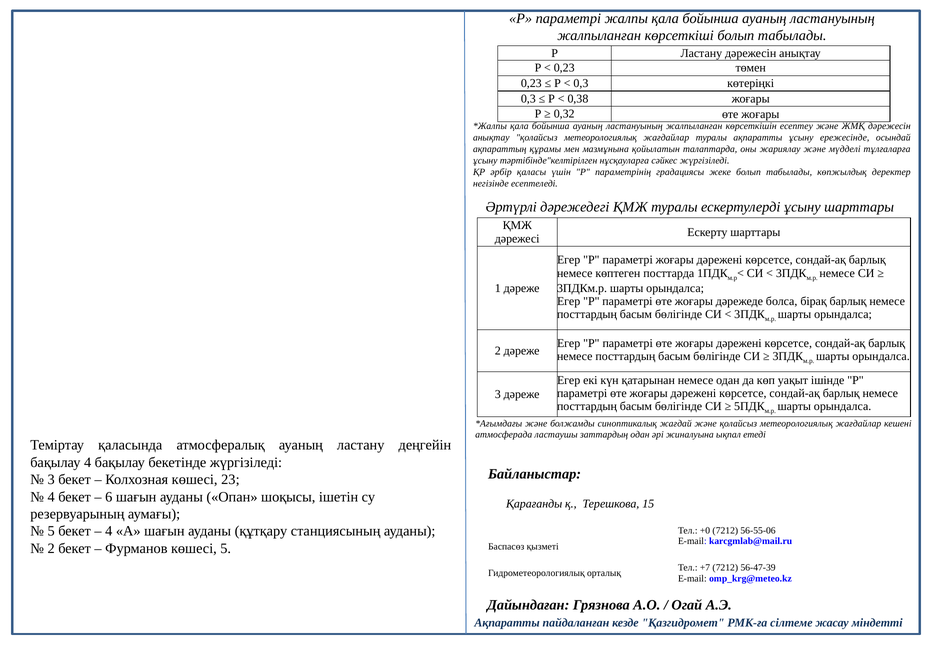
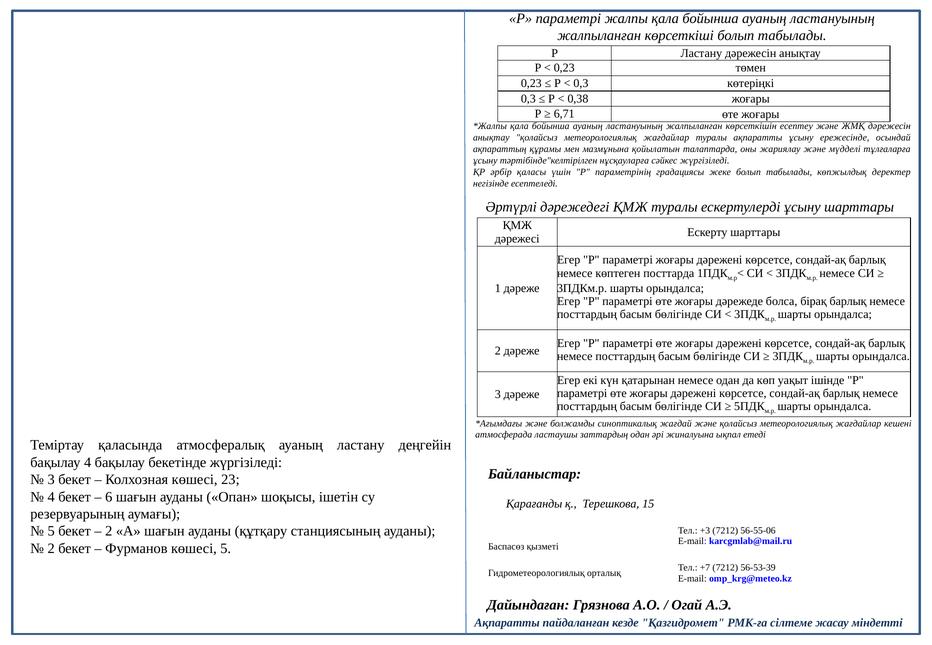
0,32: 0,32 -> 6,71
4 at (109, 531): 4 -> 2
+0: +0 -> +3
56-47-39: 56-47-39 -> 56-53-39
